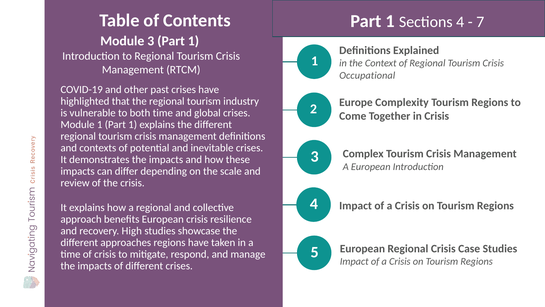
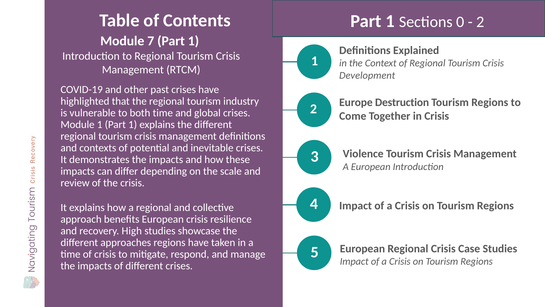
Sections 4: 4 -> 0
7 at (480, 22): 7 -> 2
Module 3: 3 -> 7
Occupational: Occupational -> Development
Complexity: Complexity -> Destruction
Complex: Complex -> Violence
